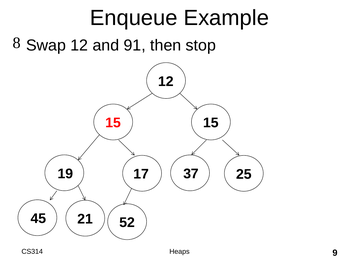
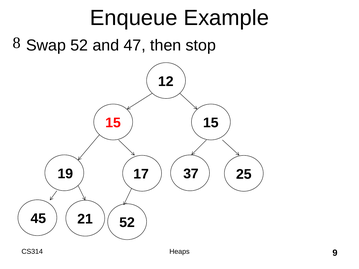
Swap 12: 12 -> 52
91: 91 -> 47
